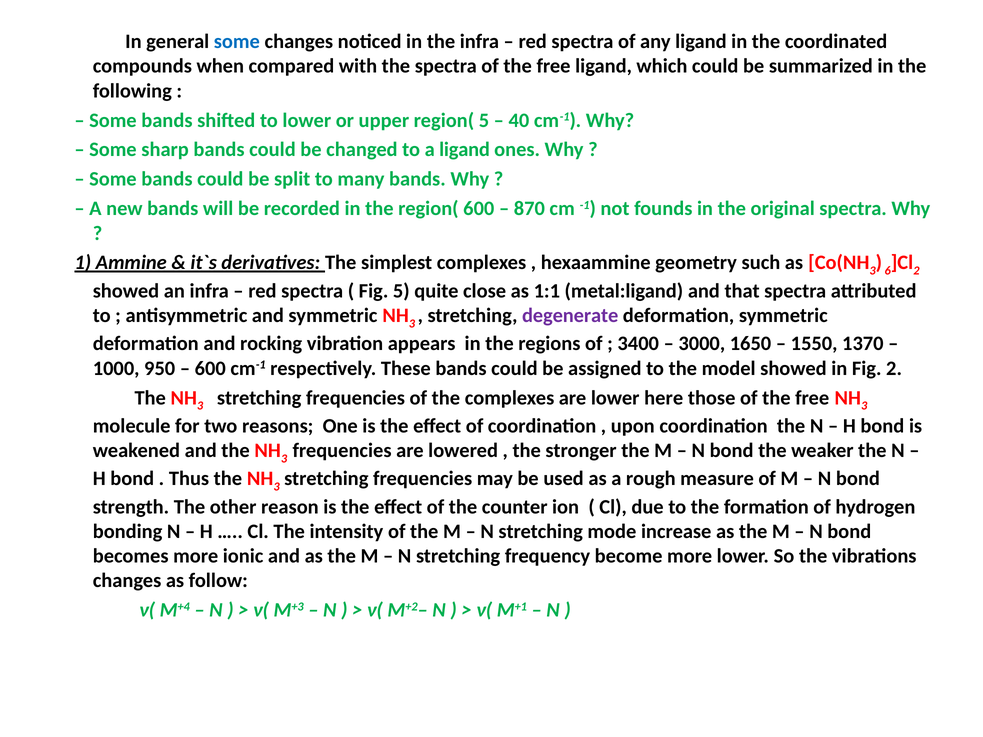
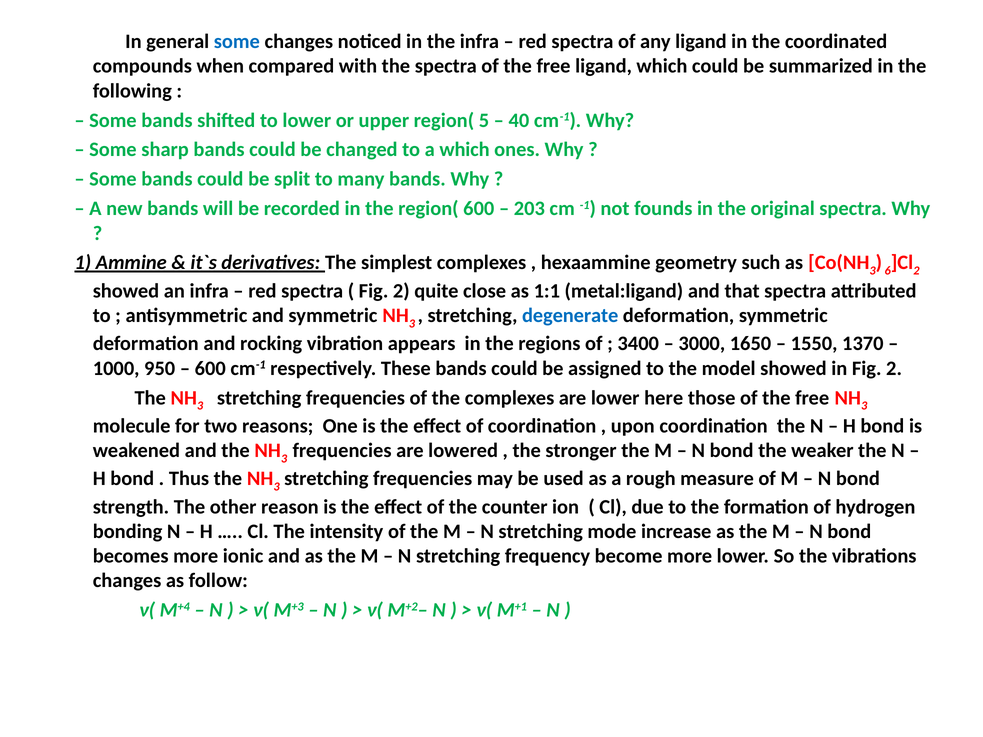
a ligand: ligand -> which
870: 870 -> 203
5 at (401, 291): 5 -> 2
degenerate colour: purple -> blue
